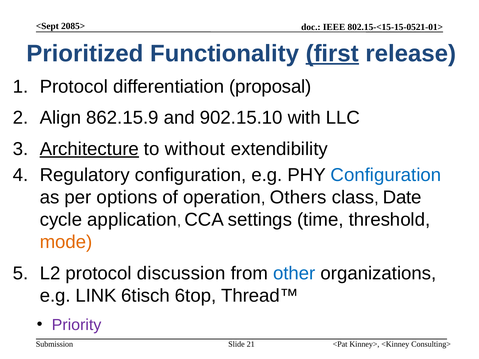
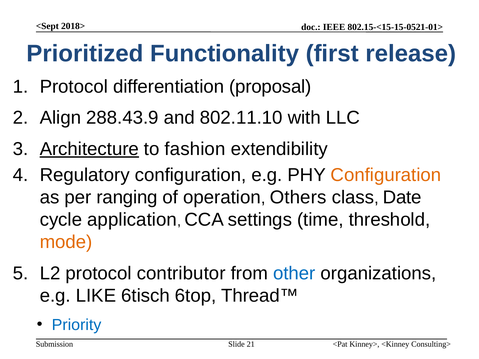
2085>: 2085> -> 2018>
first underline: present -> none
862.15.9: 862.15.9 -> 288.43.9
902.15.10: 902.15.10 -> 802.11.10
without: without -> fashion
Configuration at (386, 175) colour: blue -> orange
options: options -> ranging
discussion: discussion -> contributor
LINK: LINK -> LIKE
Priority colour: purple -> blue
